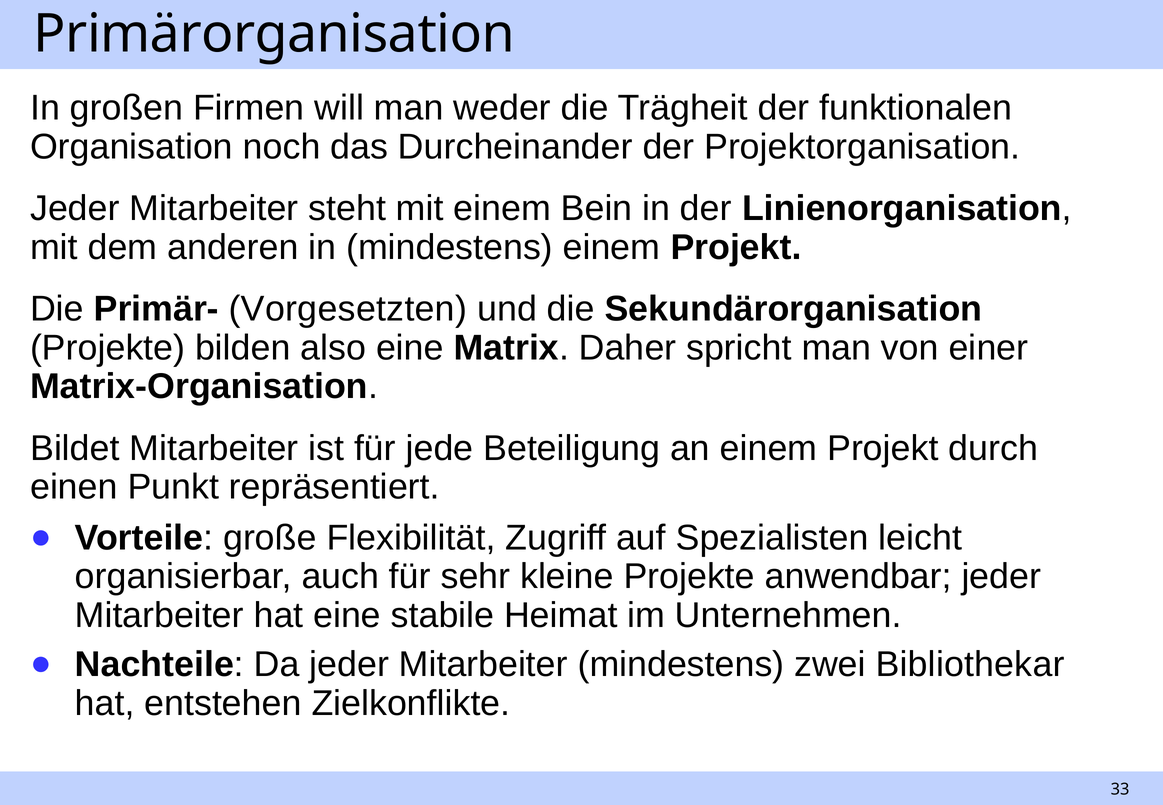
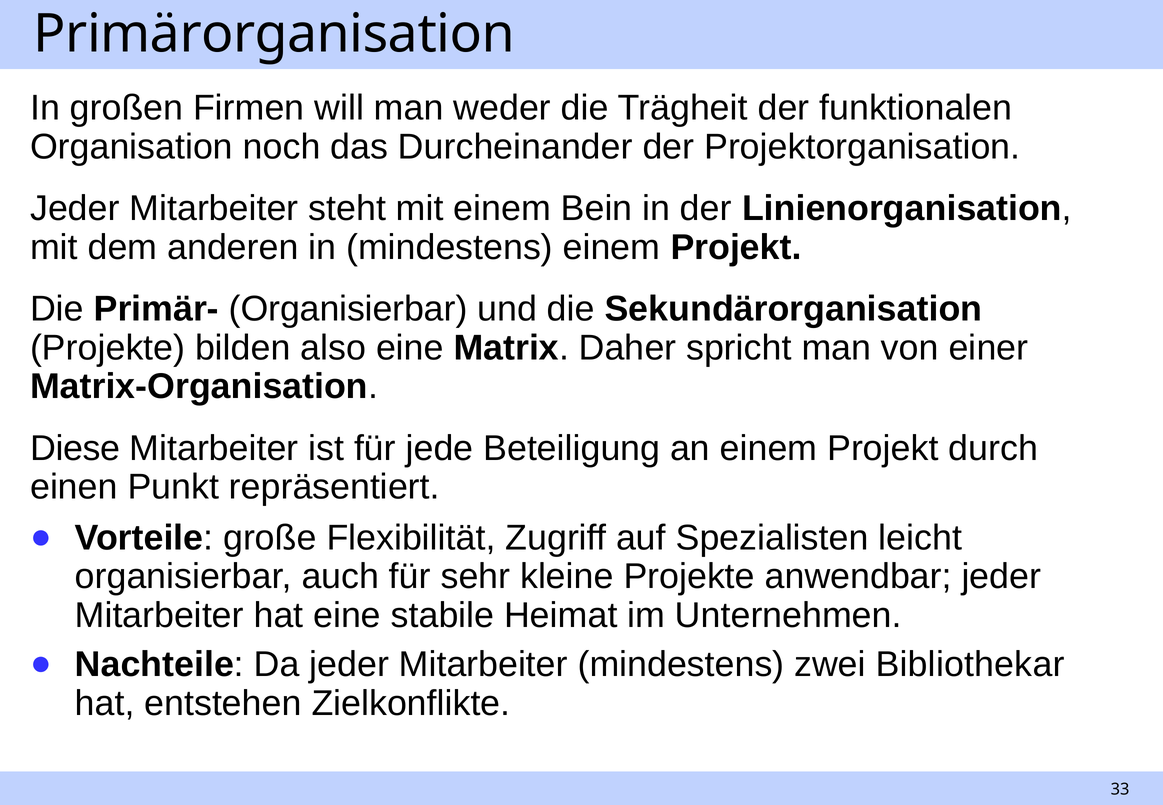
Primär- Vorgesetzten: Vorgesetzten -> Organisierbar
Bildet: Bildet -> Diese
